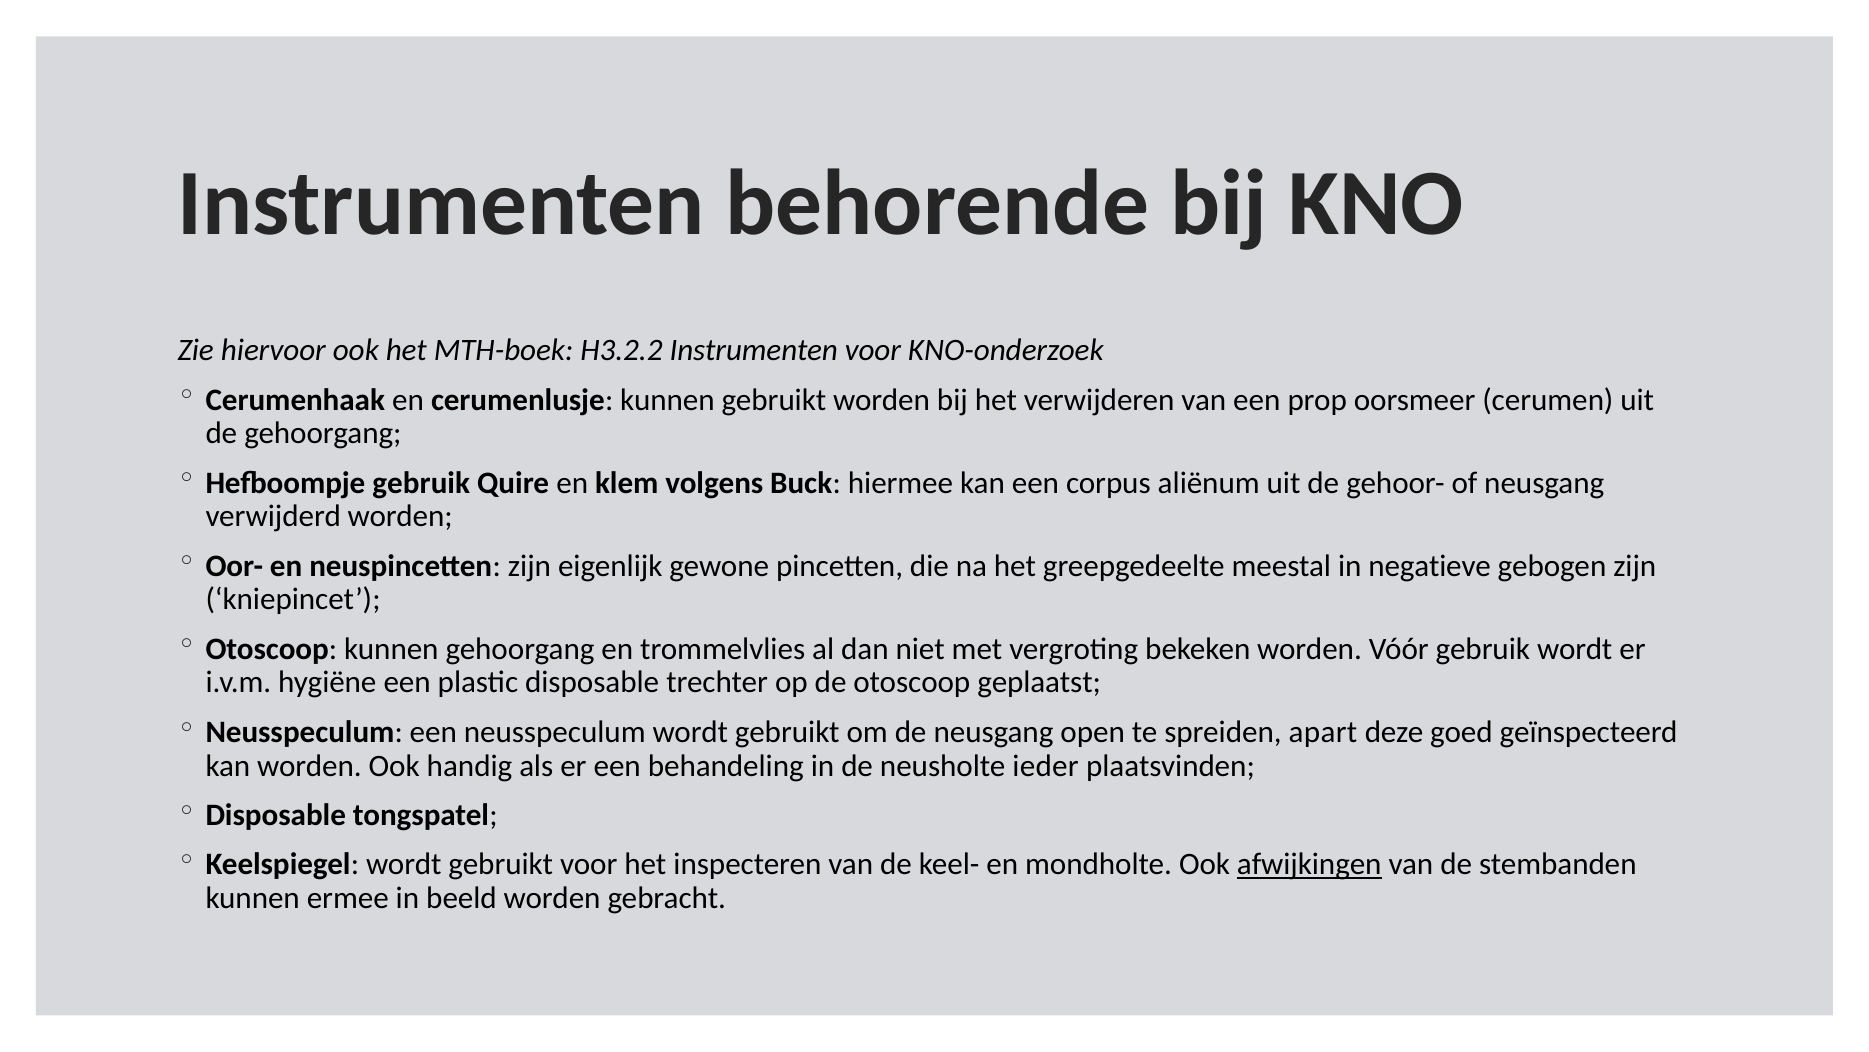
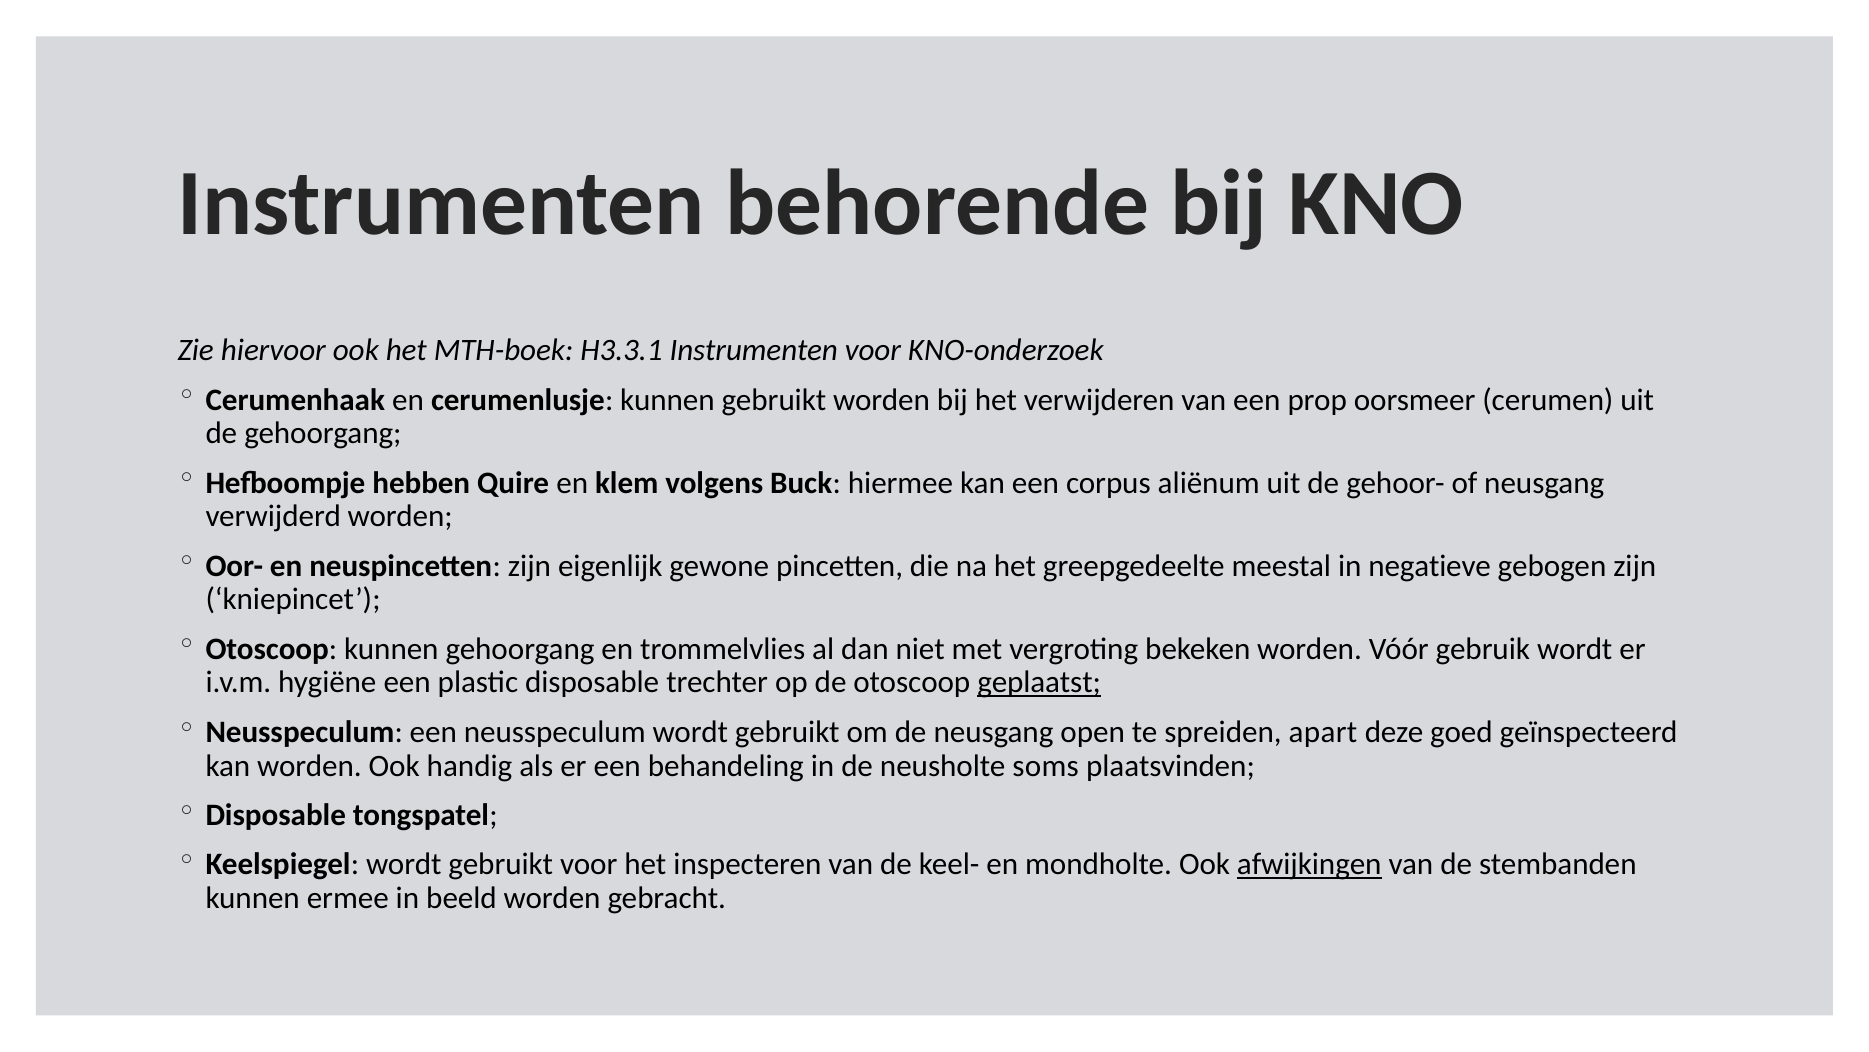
H3.2.2: H3.2.2 -> H3.3.1
Hefboompje gebruik: gebruik -> hebben
geplaatst underline: none -> present
ieder: ieder -> soms
